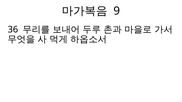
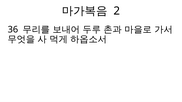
9: 9 -> 2
